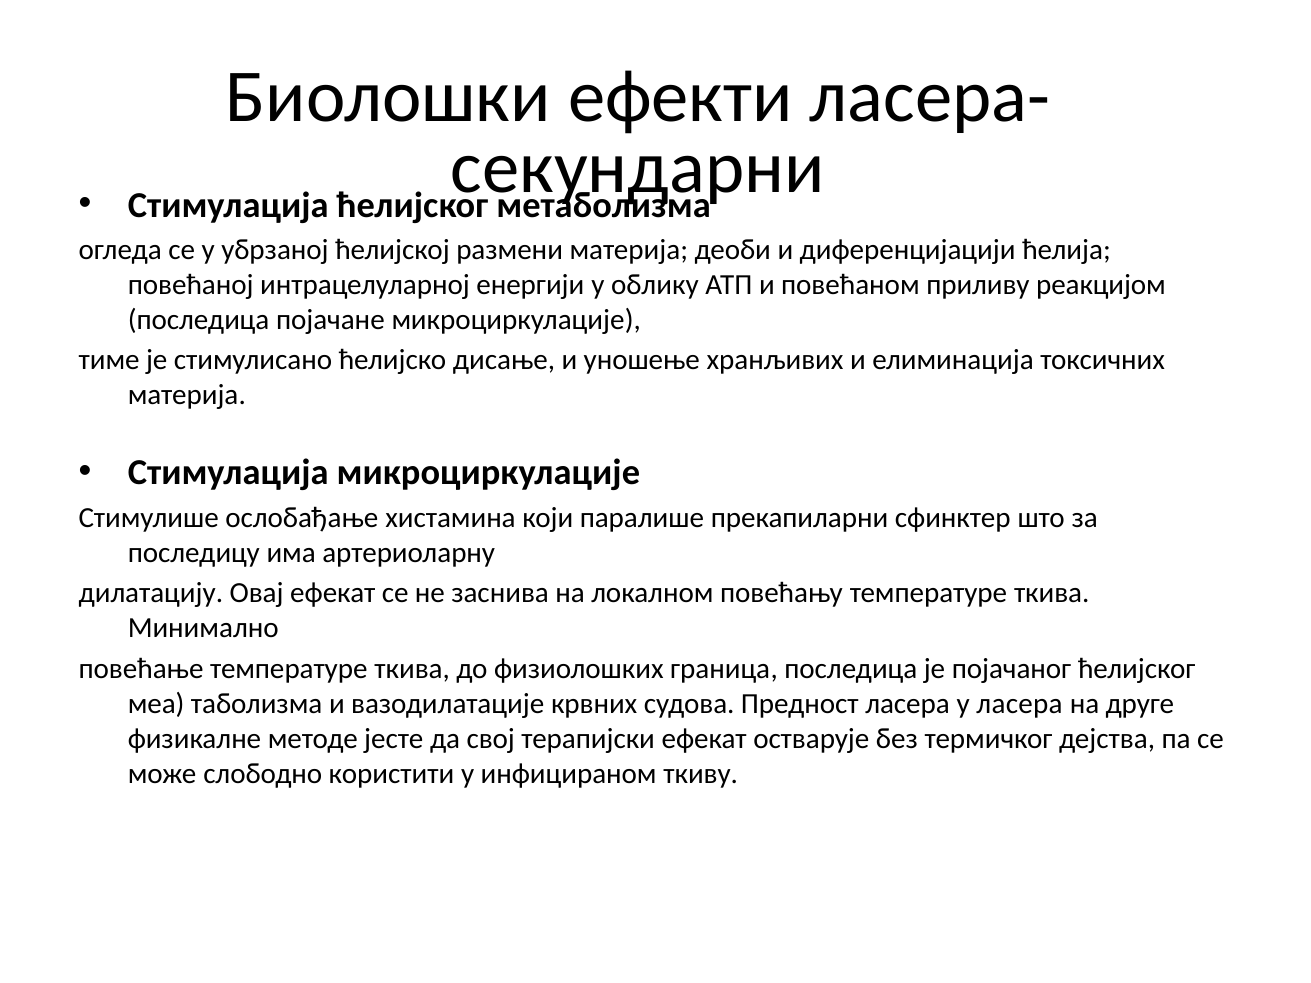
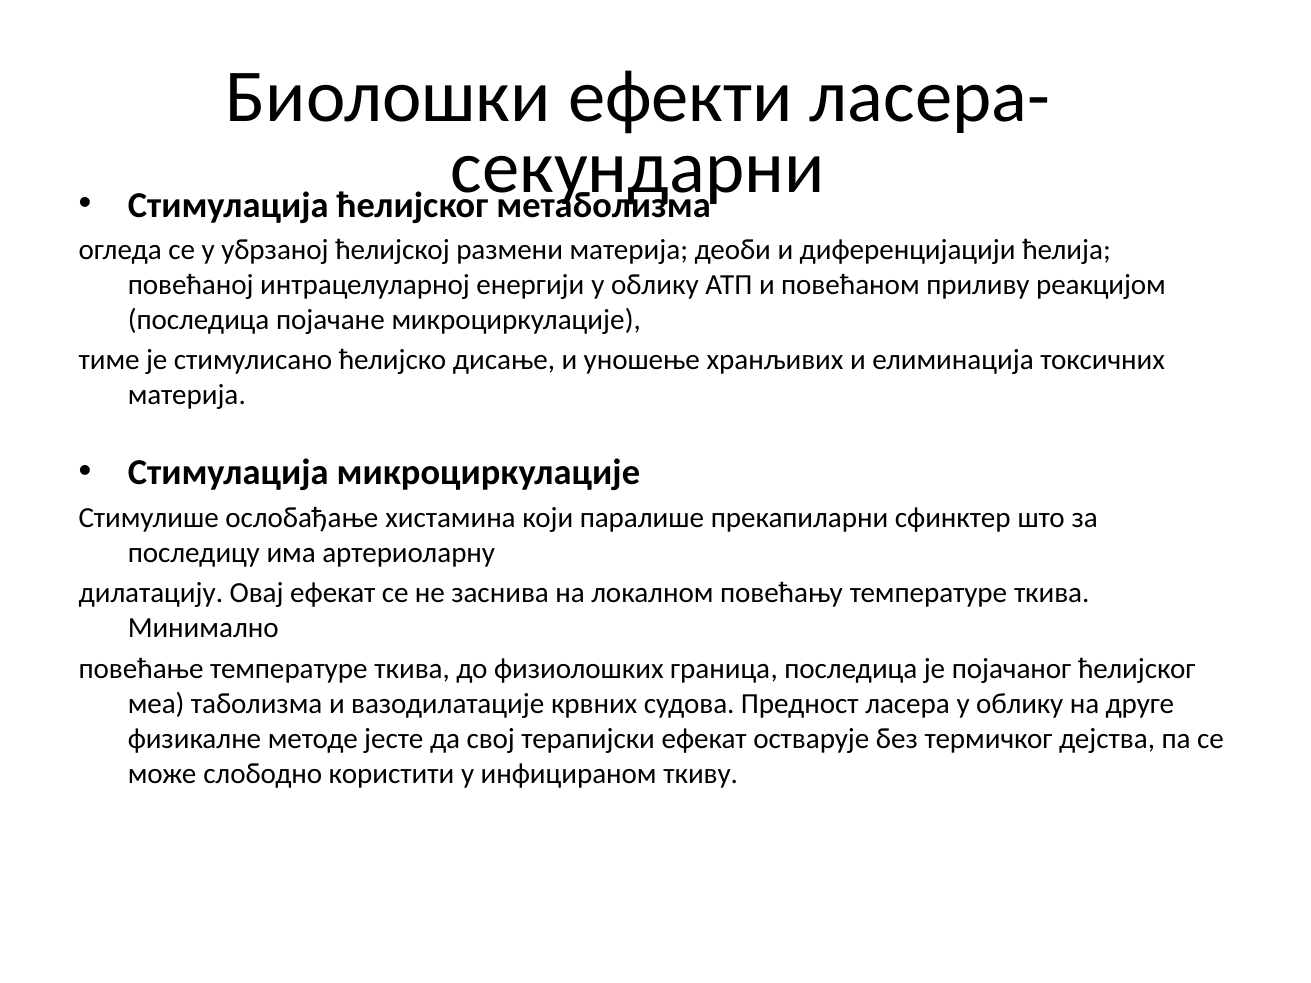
ласера у ласера: ласера -> облику
